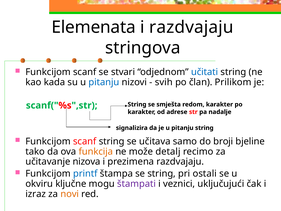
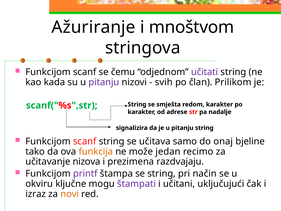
Elemenata: Elemenata -> Ažuriranje
i razdvajaju: razdvajaju -> mnoštvom
stvari: stvari -> čemu
učitati colour: blue -> purple
pitanju at (104, 82) colour: blue -> purple
broji: broji -> onaj
detalj: detalj -> jedan
printf colour: blue -> purple
ostali: ostali -> način
veznici: veznici -> učitani
